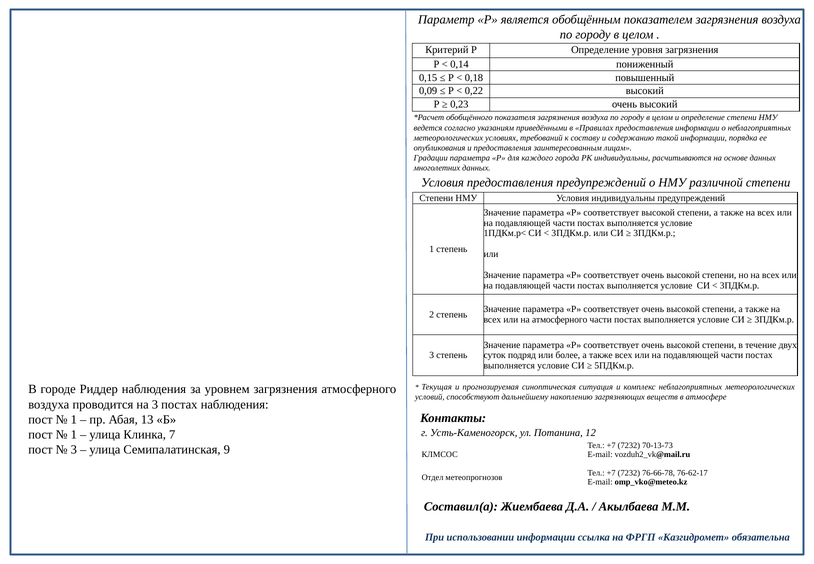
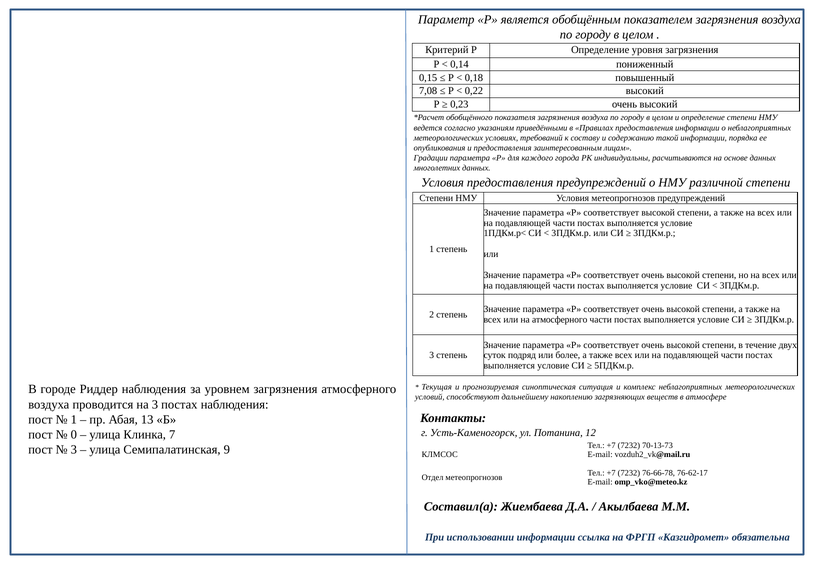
0,09: 0,09 -> 7,08
Условия индивидуальны: индивидуальны -> метеопрогнозов
1 at (74, 434): 1 -> 0
